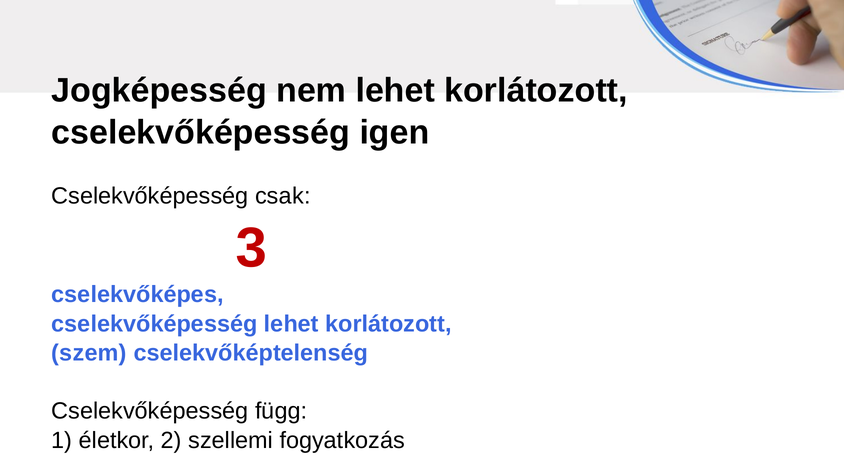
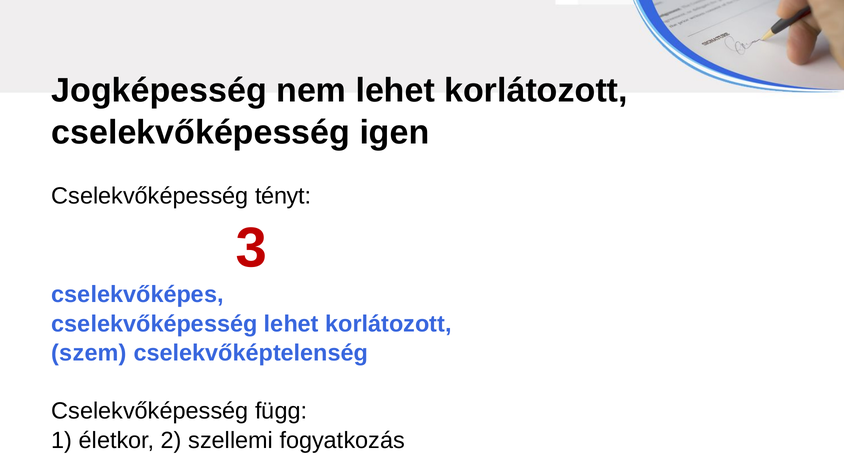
csak: csak -> tényt
